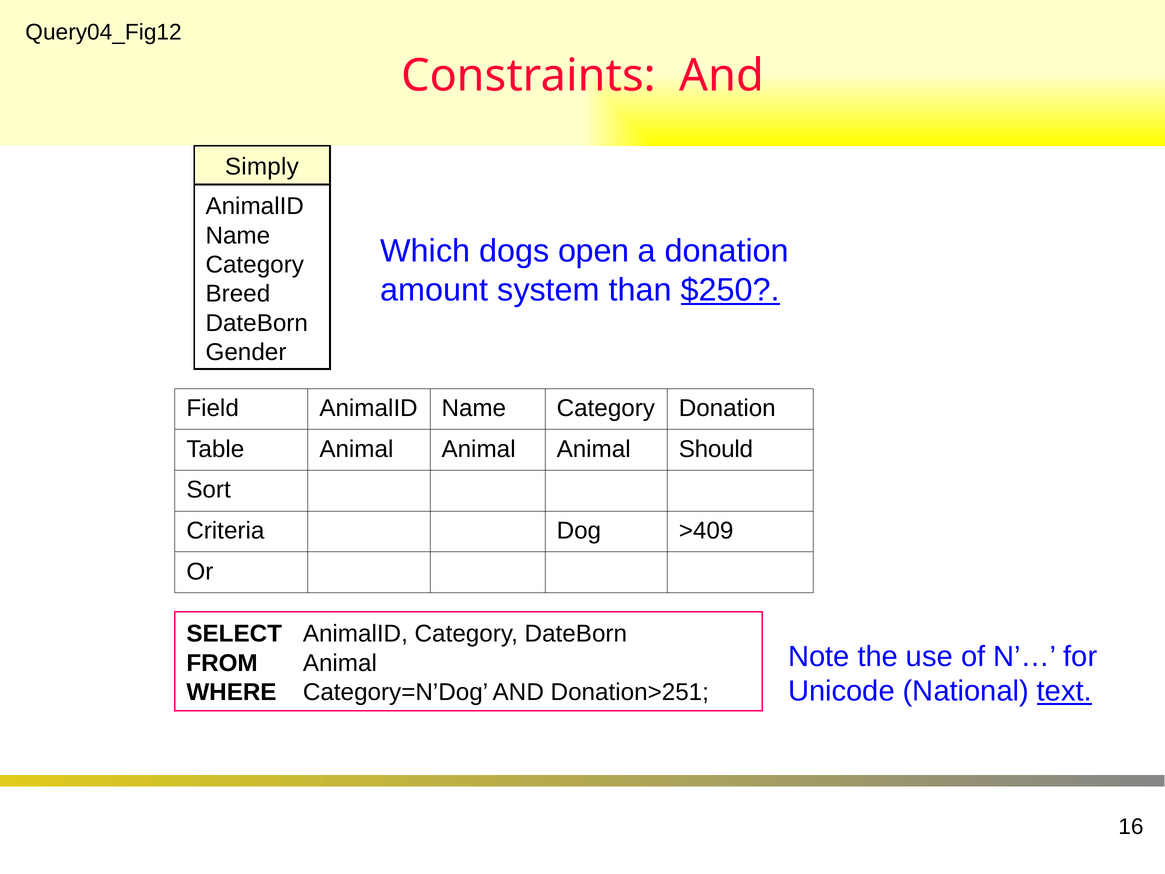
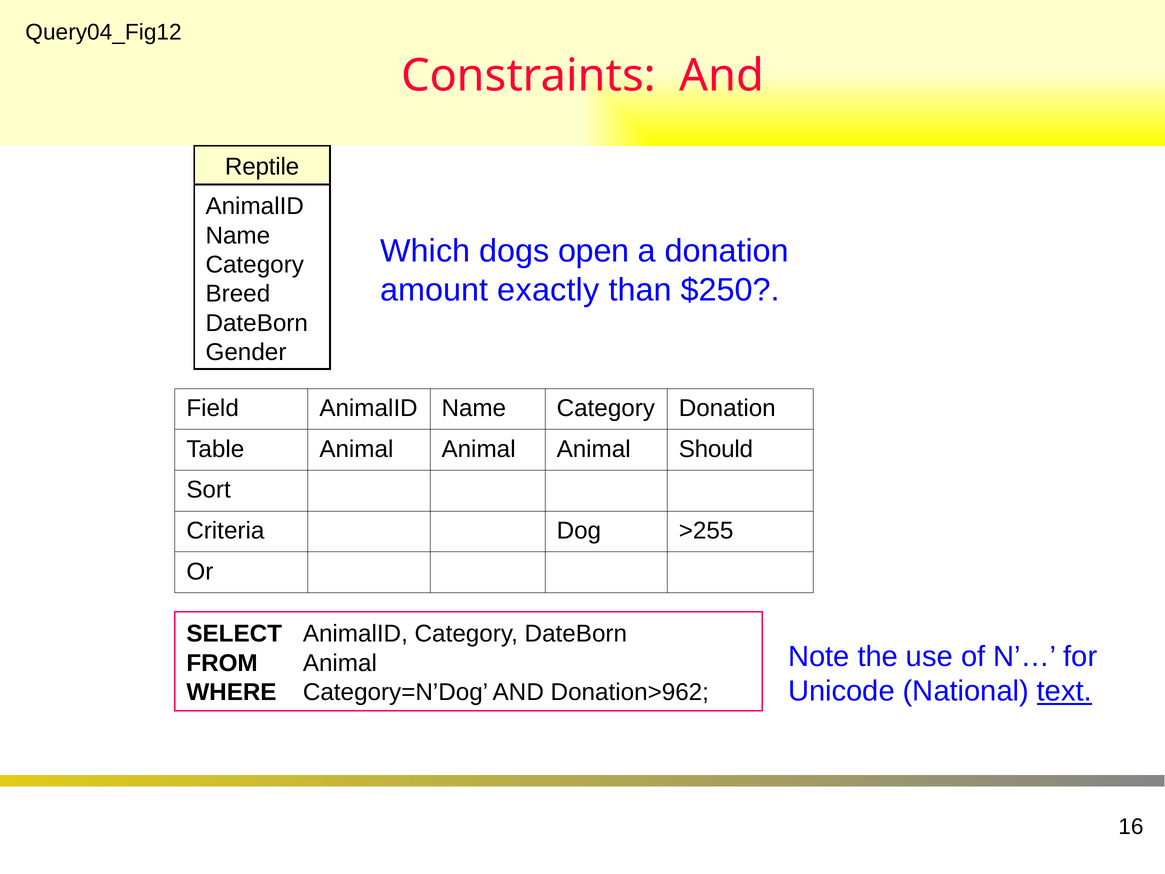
Simply: Simply -> Reptile
system: system -> exactly
$250 underline: present -> none
>409: >409 -> >255
Donation>251: Donation>251 -> Donation>962
